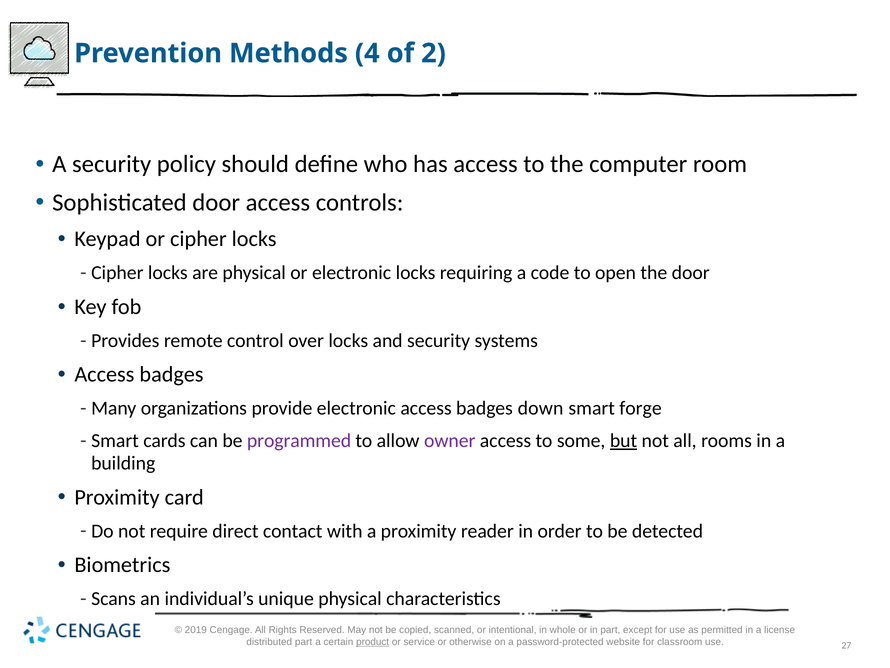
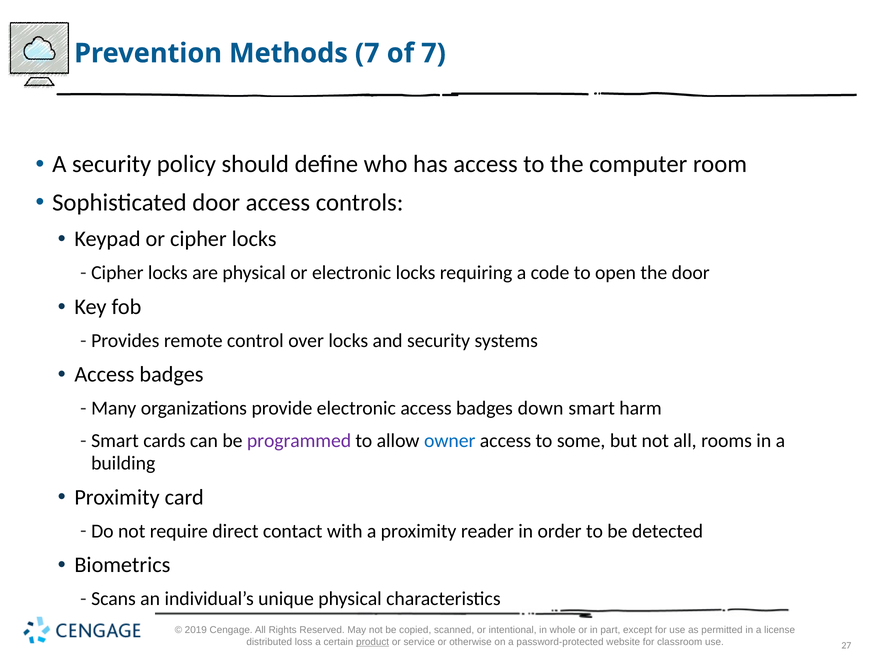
Methods 4: 4 -> 7
of 2: 2 -> 7
forge: forge -> harm
owner colour: purple -> blue
but underline: present -> none
distributed part: part -> loss
